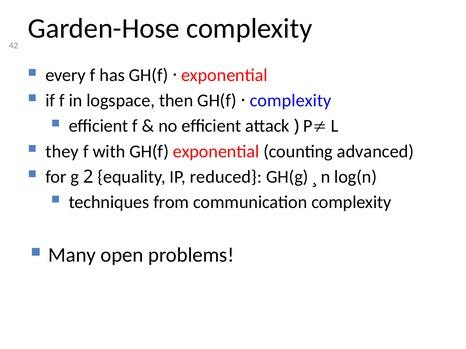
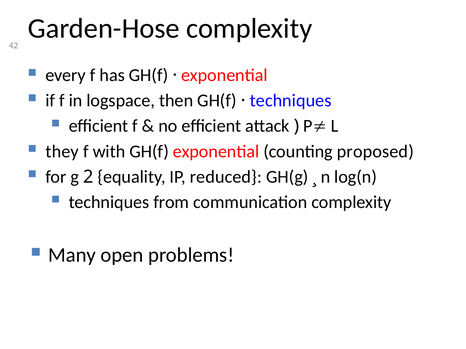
complexity at (291, 101): complexity -> techniques
advanced: advanced -> proposed
